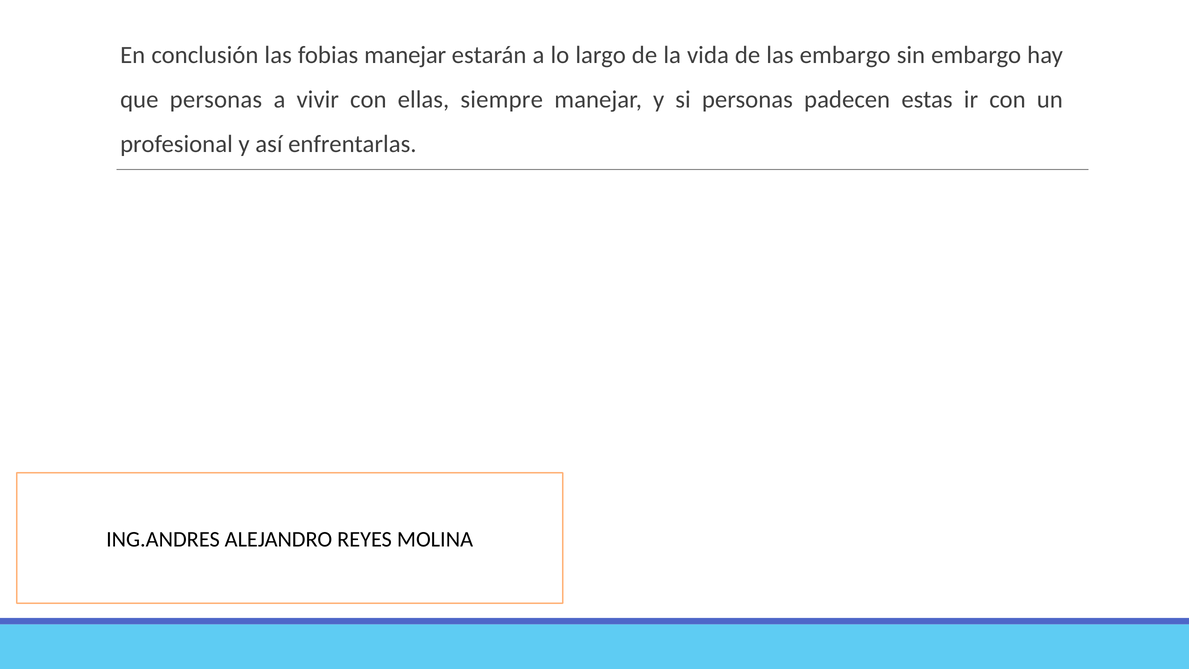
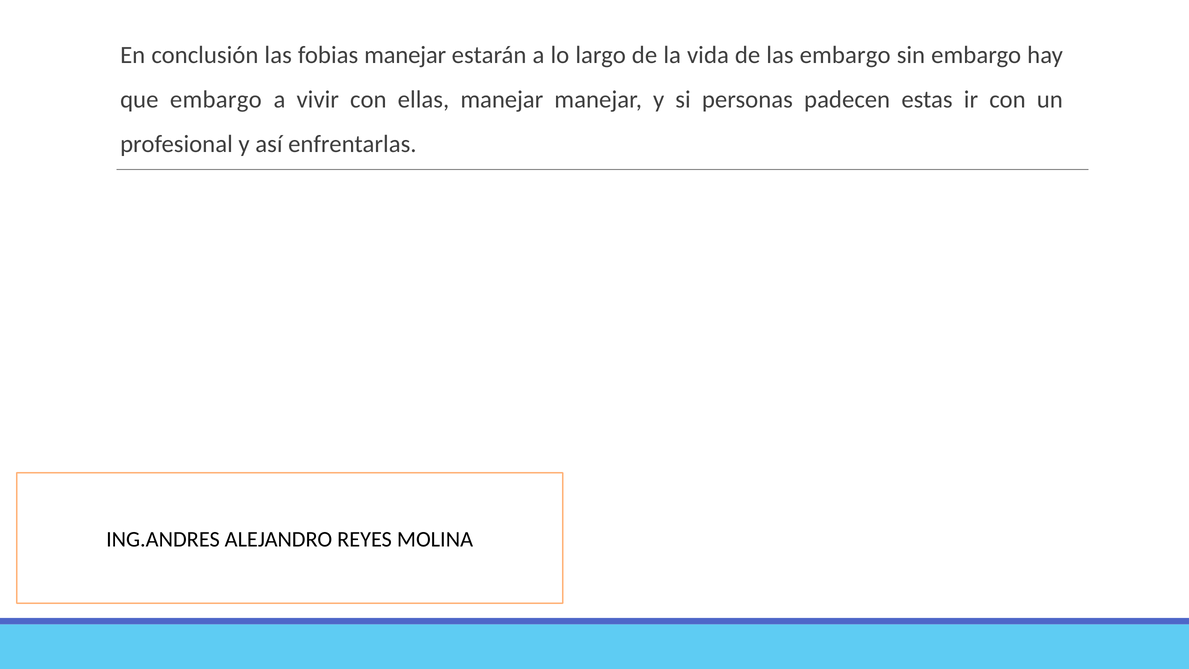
que personas: personas -> embargo
ellas siempre: siempre -> manejar
